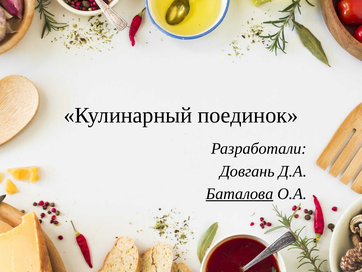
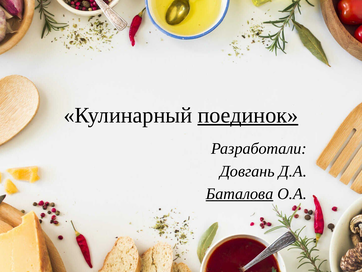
поединок underline: none -> present
